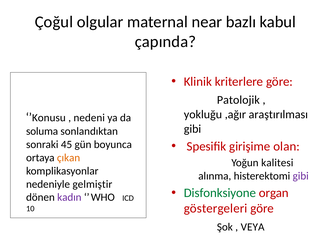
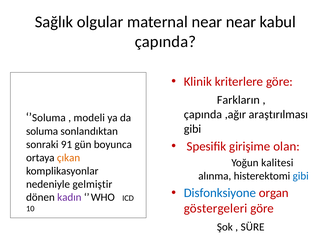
Çoğul: Çoğul -> Sağlık
near bazlı: bazlı -> near
Patolojik: Patolojik -> Farkların
yokluğu at (203, 115): yokluğu -> çapında
Konusu at (49, 118): Konusu -> Soluma
nedeni: nedeni -> modeli
45: 45 -> 91
gibi at (301, 176) colour: purple -> blue
Disfonksiyone colour: green -> blue
VEYA: VEYA -> SÜRE
